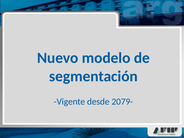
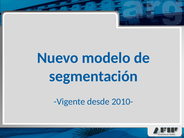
2079-: 2079- -> 2010-
